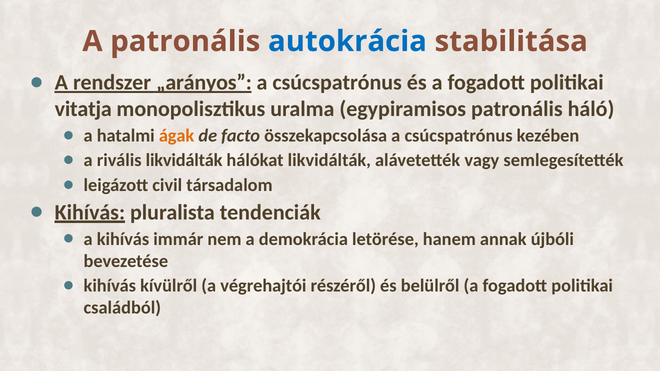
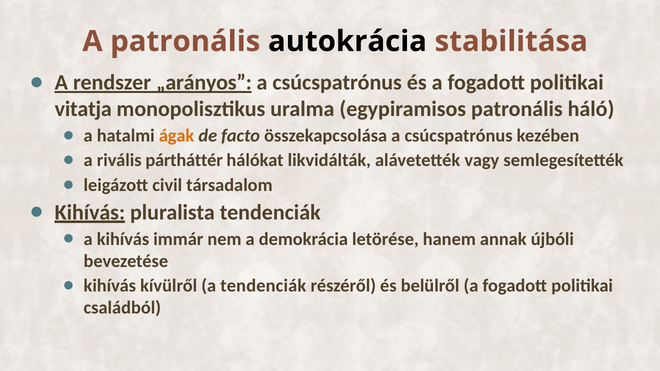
autokrácia colour: blue -> black
rivális likvidálták: likvidálták -> pártháttér
a végrehajtói: végrehajtói -> tendenciák
